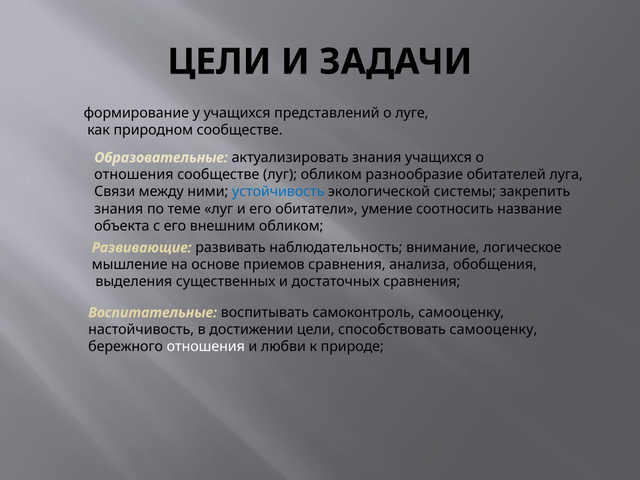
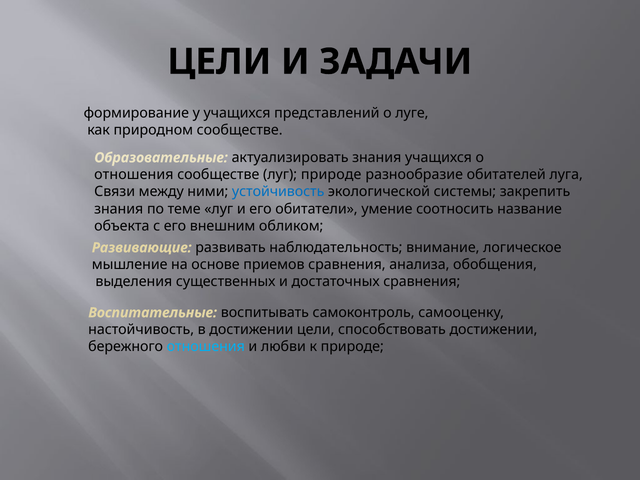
луг обликом: обликом -> природе
способствовать самооценку: самооценку -> достижении
отношения at (206, 347) colour: white -> light blue
